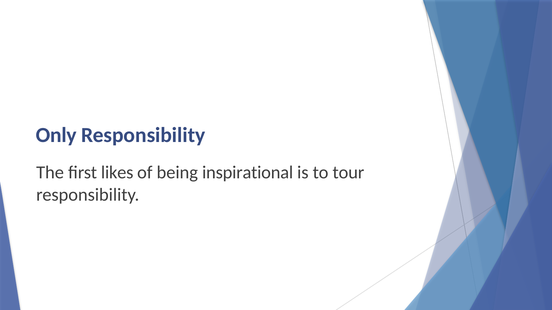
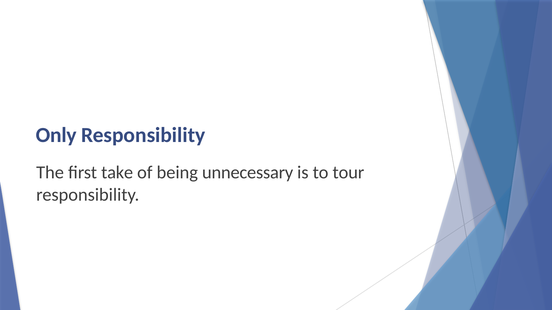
likes: likes -> take
inspirational: inspirational -> unnecessary
